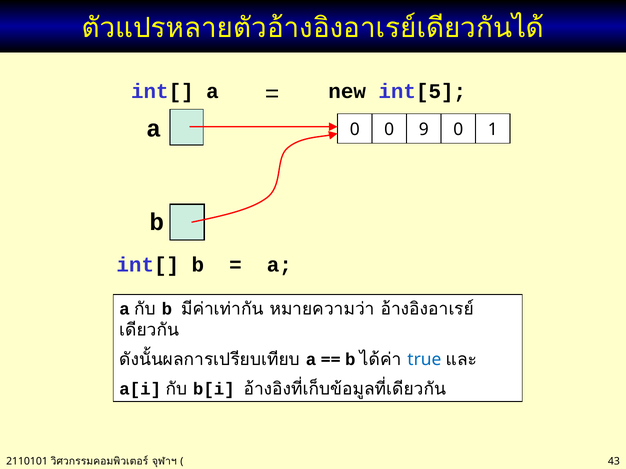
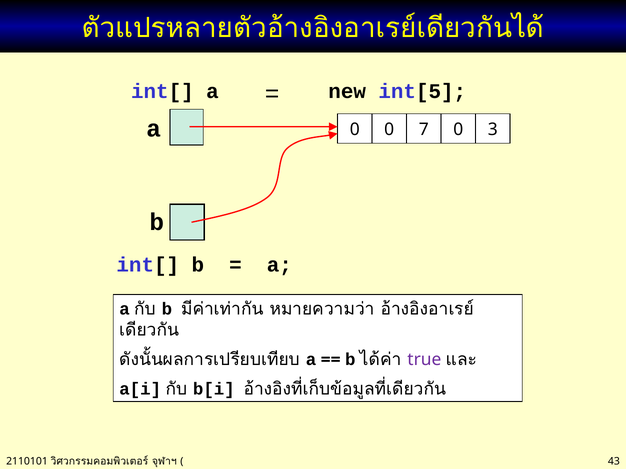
9: 9 -> 7
1: 1 -> 3
true colour: blue -> purple
